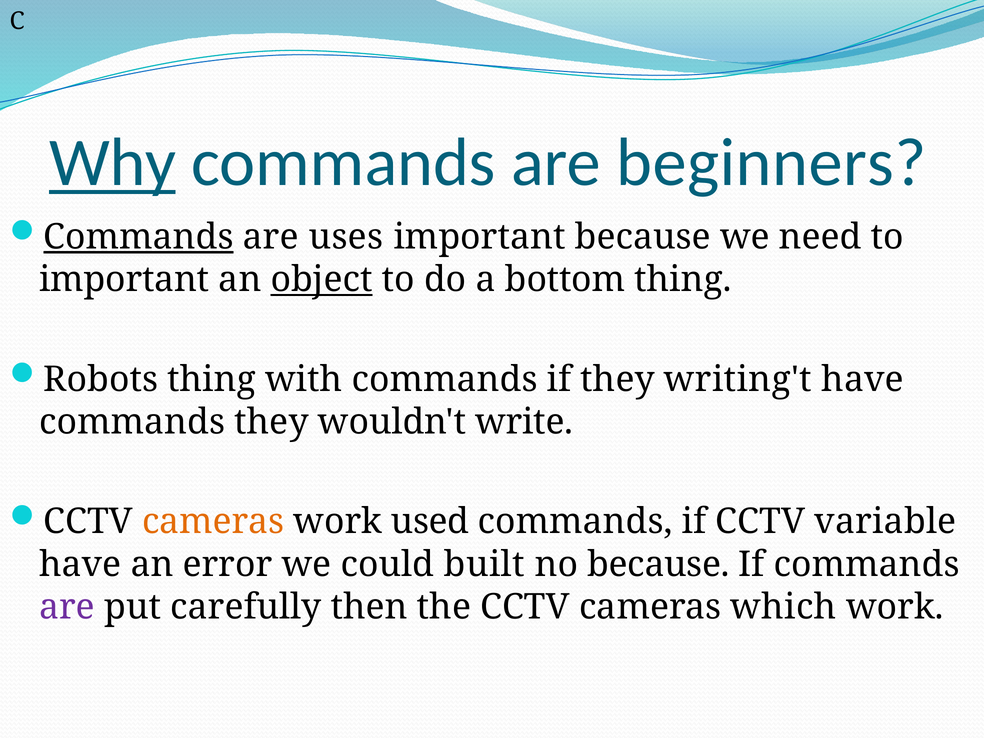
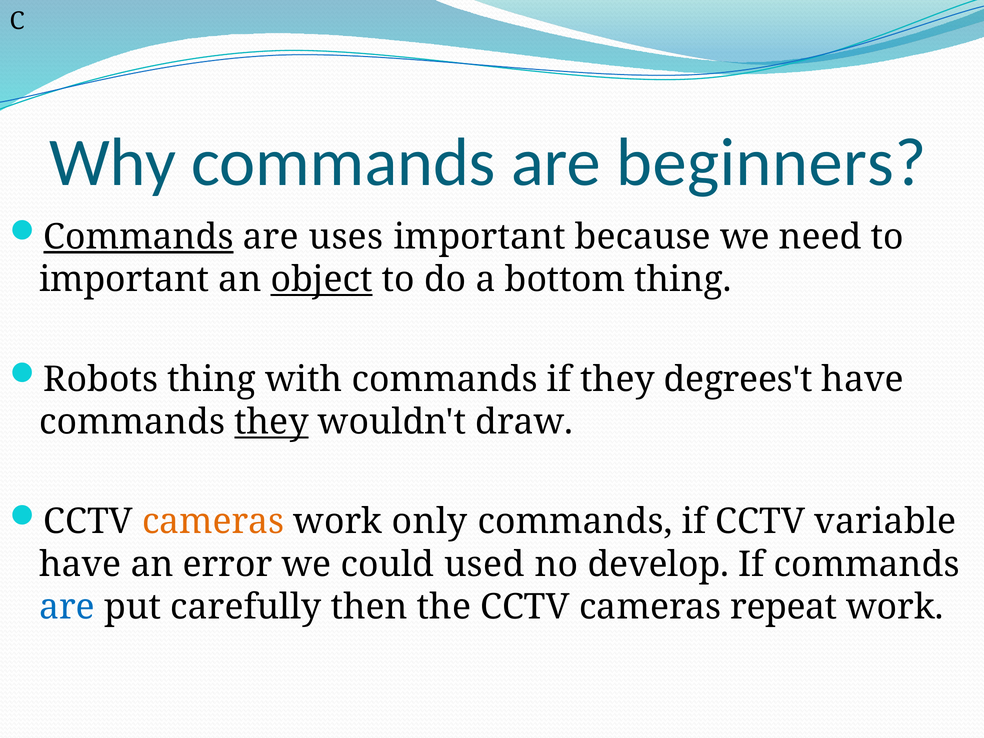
Why underline: present -> none
writing't: writing't -> degrees't
they at (271, 422) underline: none -> present
write: write -> draw
used: used -> only
built: built -> used
no because: because -> develop
are at (67, 607) colour: purple -> blue
which: which -> repeat
